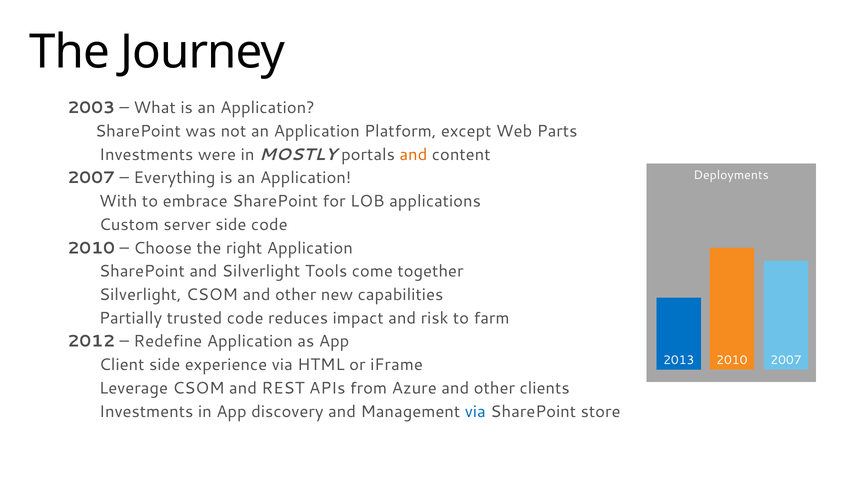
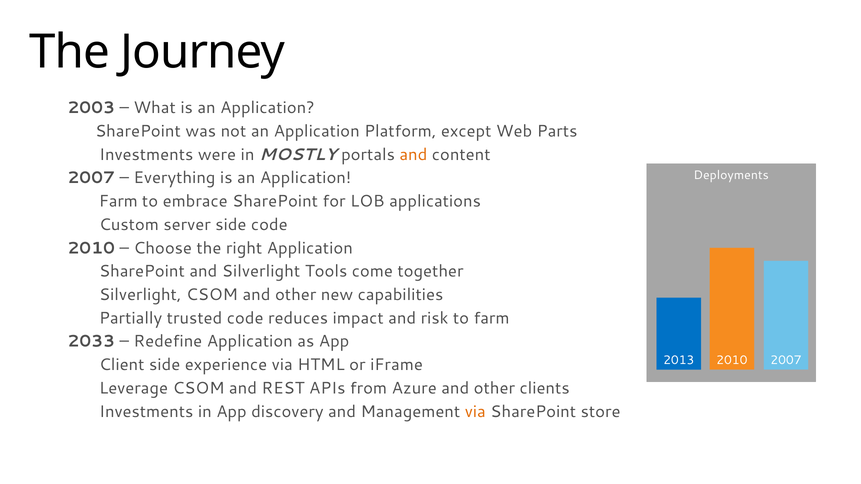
With at (118, 201): With -> Farm
2012: 2012 -> 2033
via at (475, 412) colour: blue -> orange
